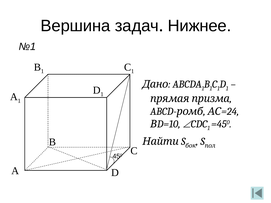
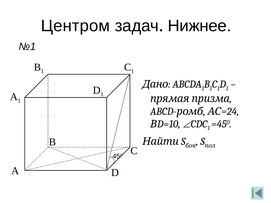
Вершина: Вершина -> Центром
